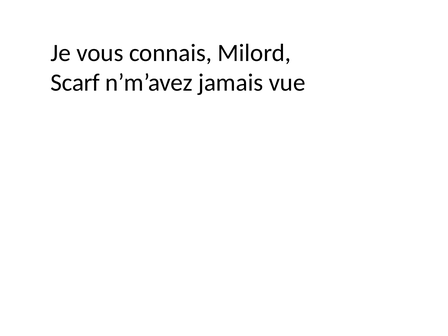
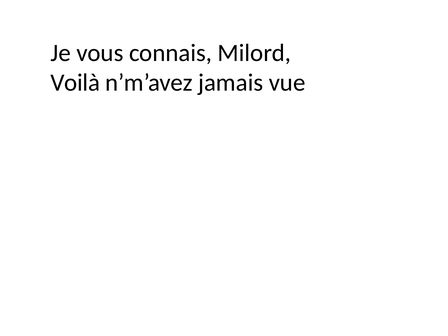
Scarf: Scarf -> Voilà
